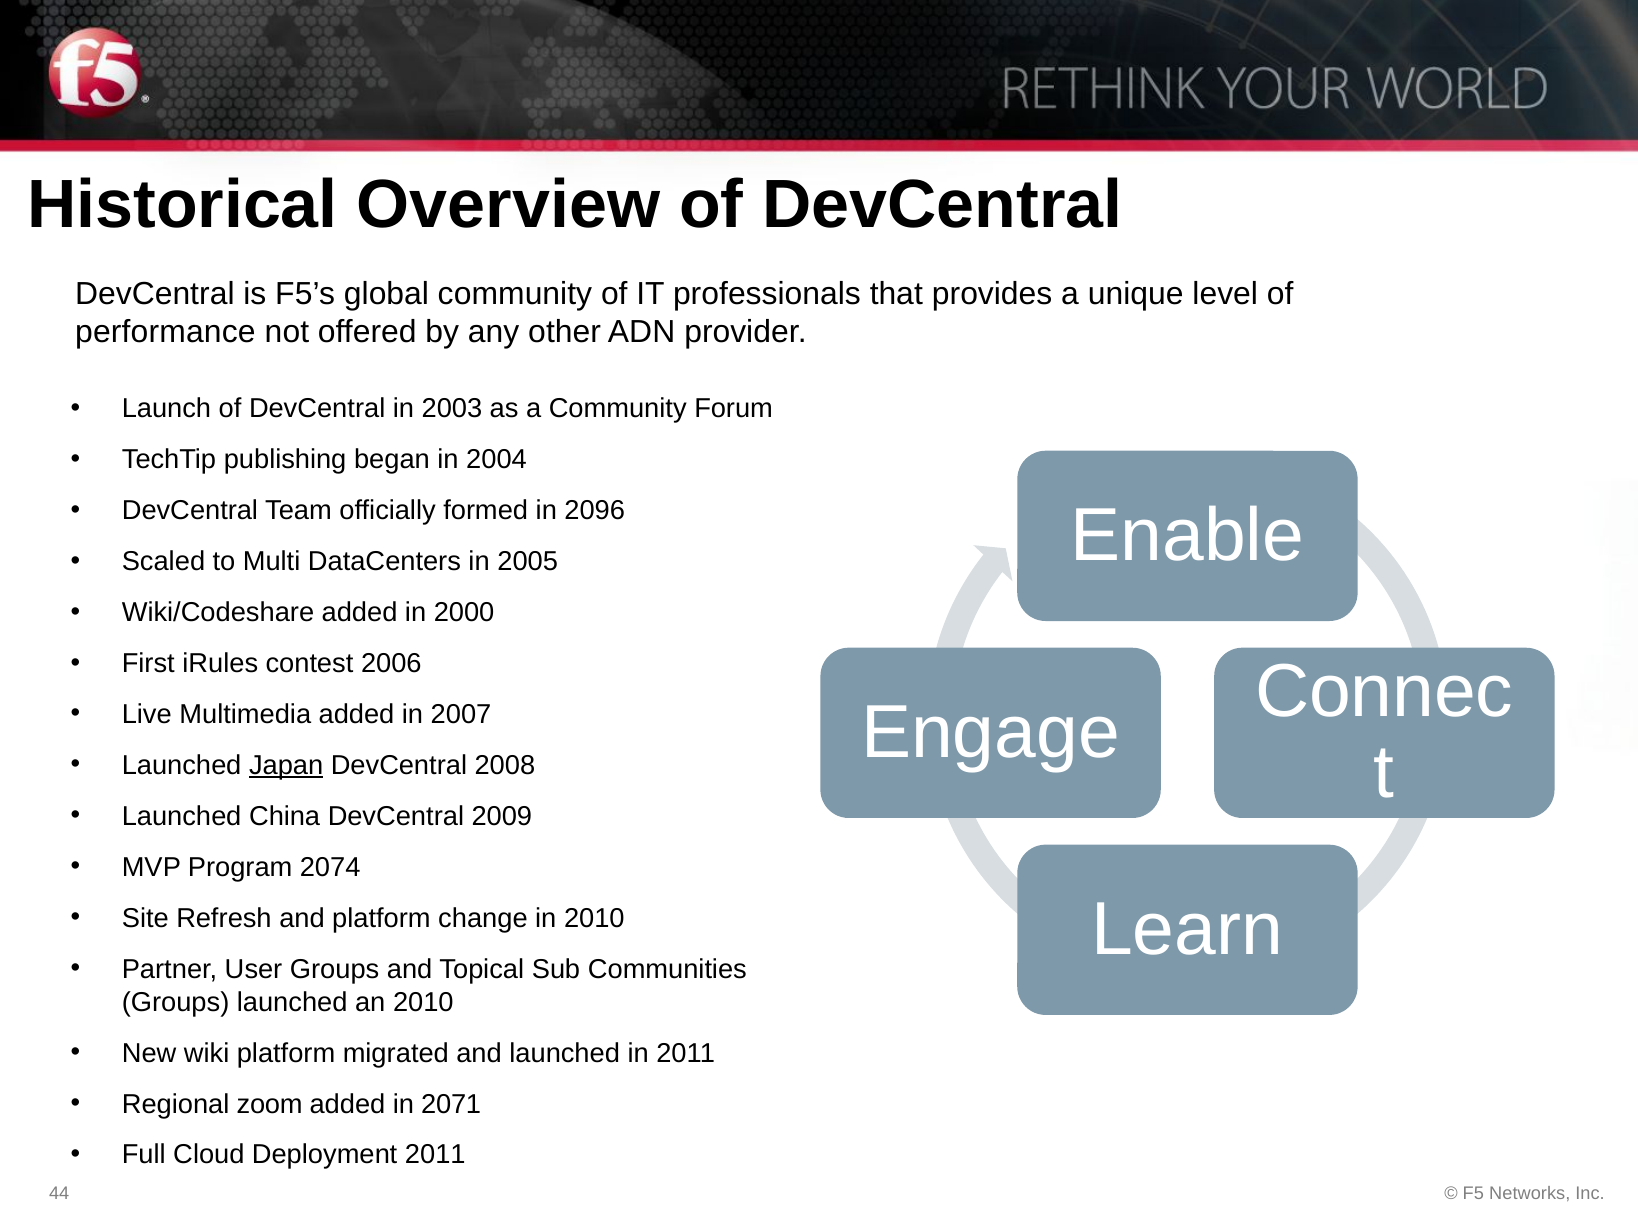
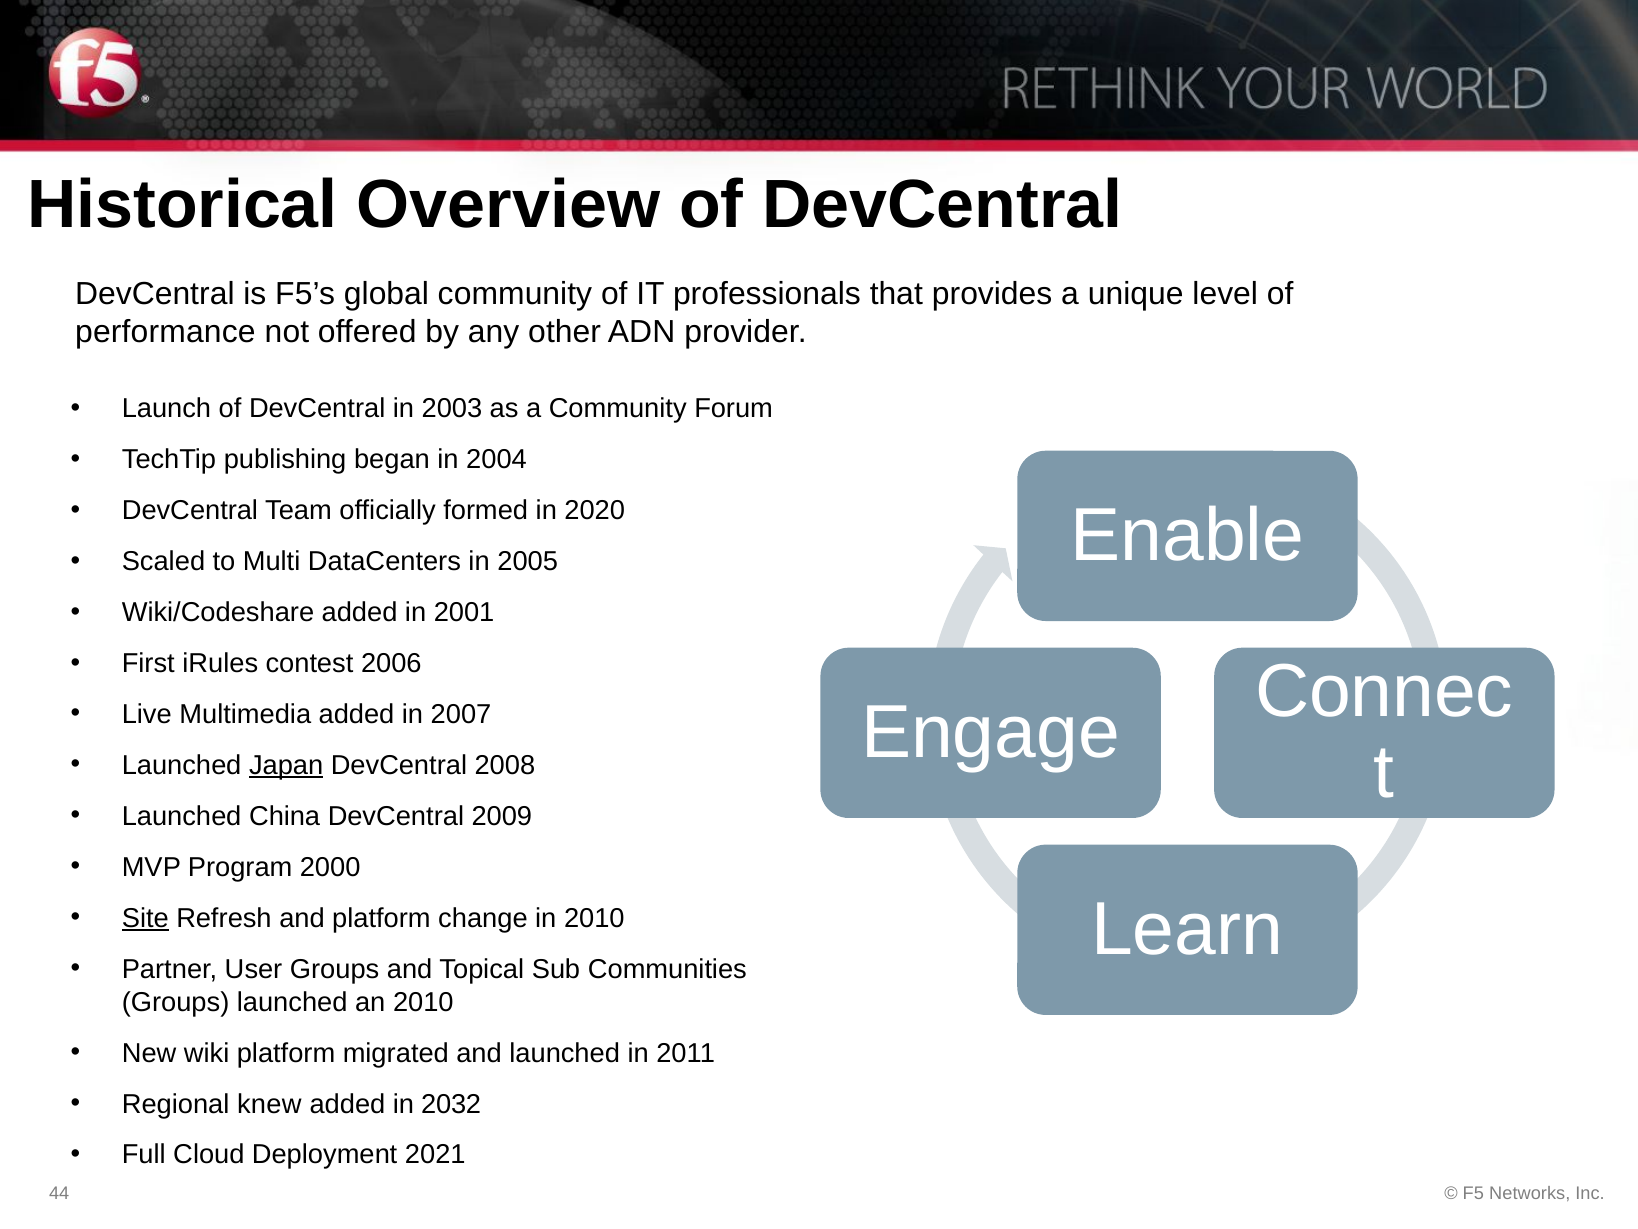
2096: 2096 -> 2020
2000: 2000 -> 2001
2074: 2074 -> 2000
Site underline: none -> present
zoom: zoom -> knew
2071: 2071 -> 2032
Deployment 2011: 2011 -> 2021
